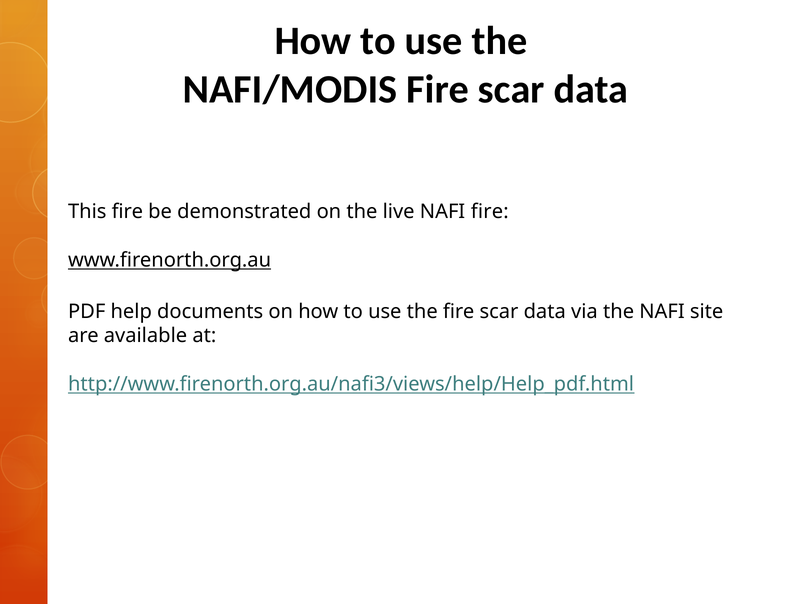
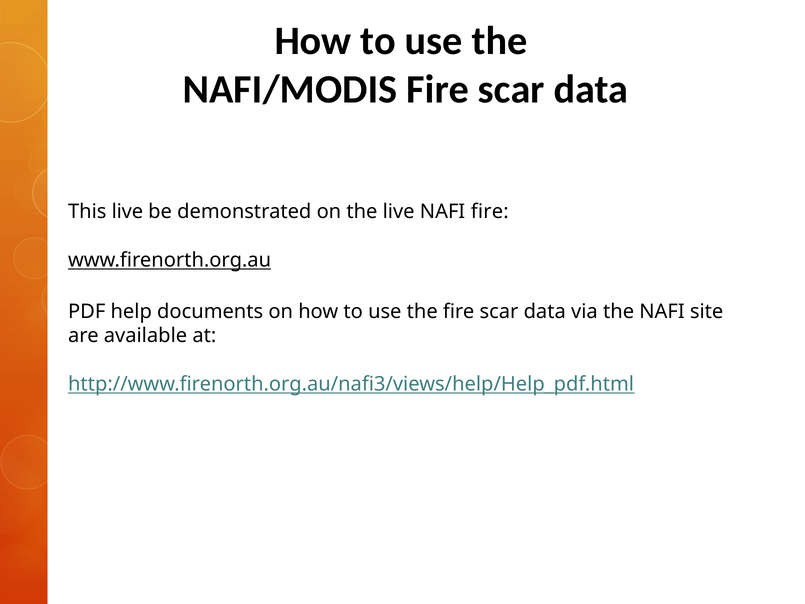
This fire: fire -> live
